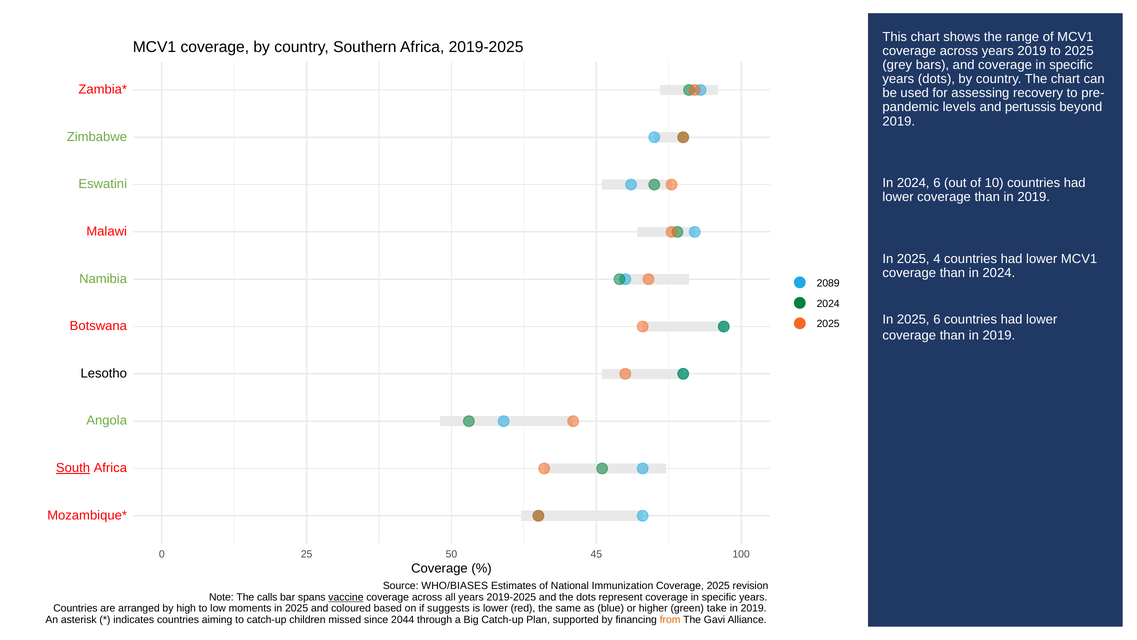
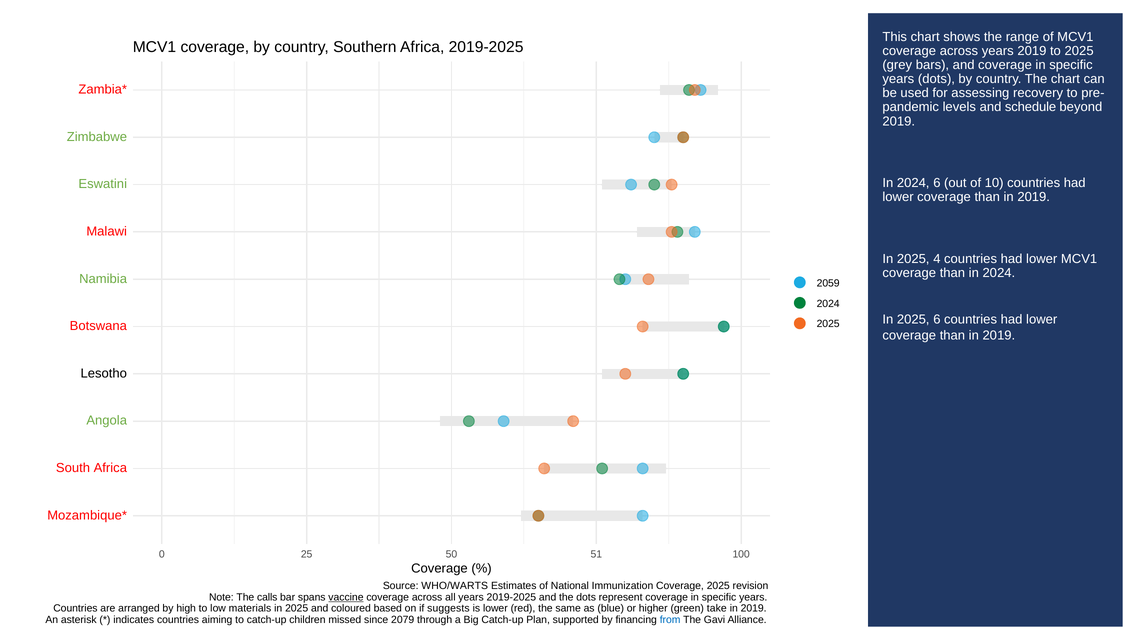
pertussis: pertussis -> schedule
2089: 2089 -> 2059
South underline: present -> none
45: 45 -> 51
WHO/BIASES: WHO/BIASES -> WHO/WARTS
moments: moments -> materials
2044: 2044 -> 2079
from colour: orange -> blue
